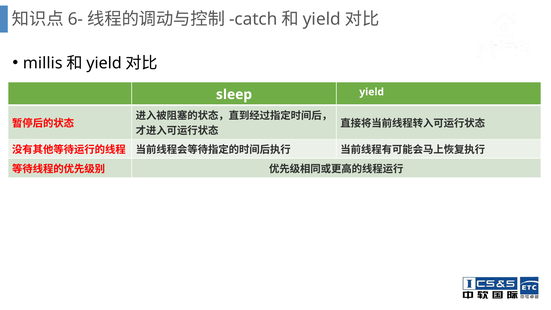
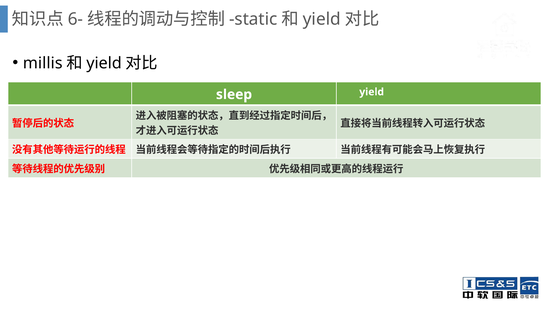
catch: catch -> static
